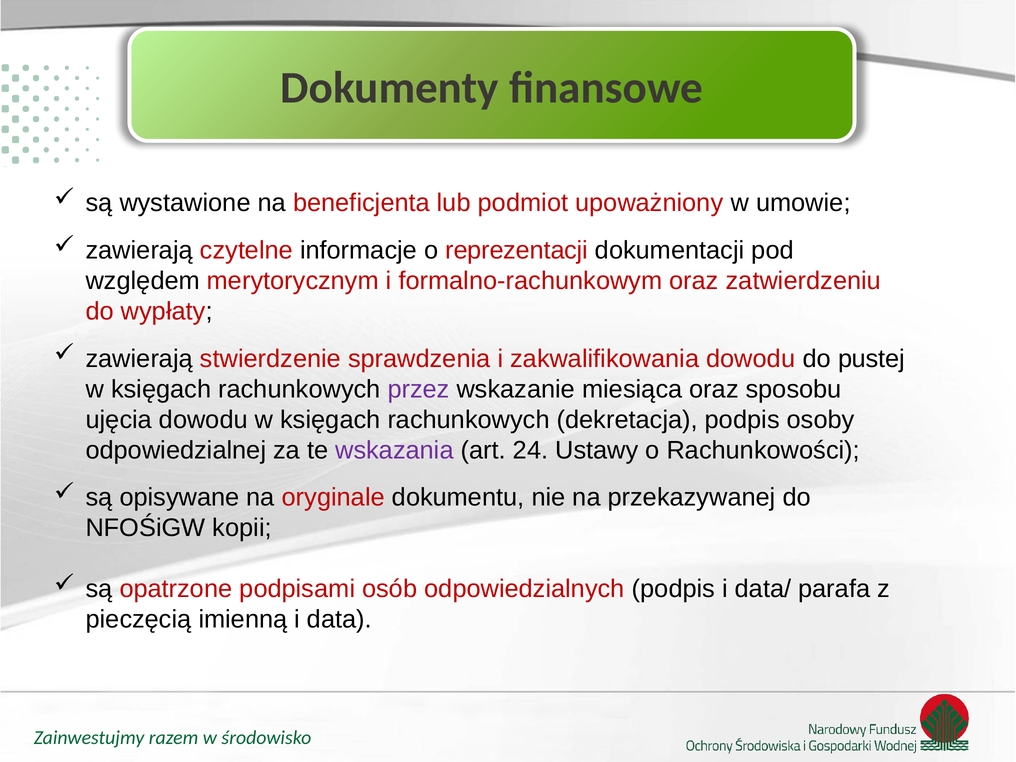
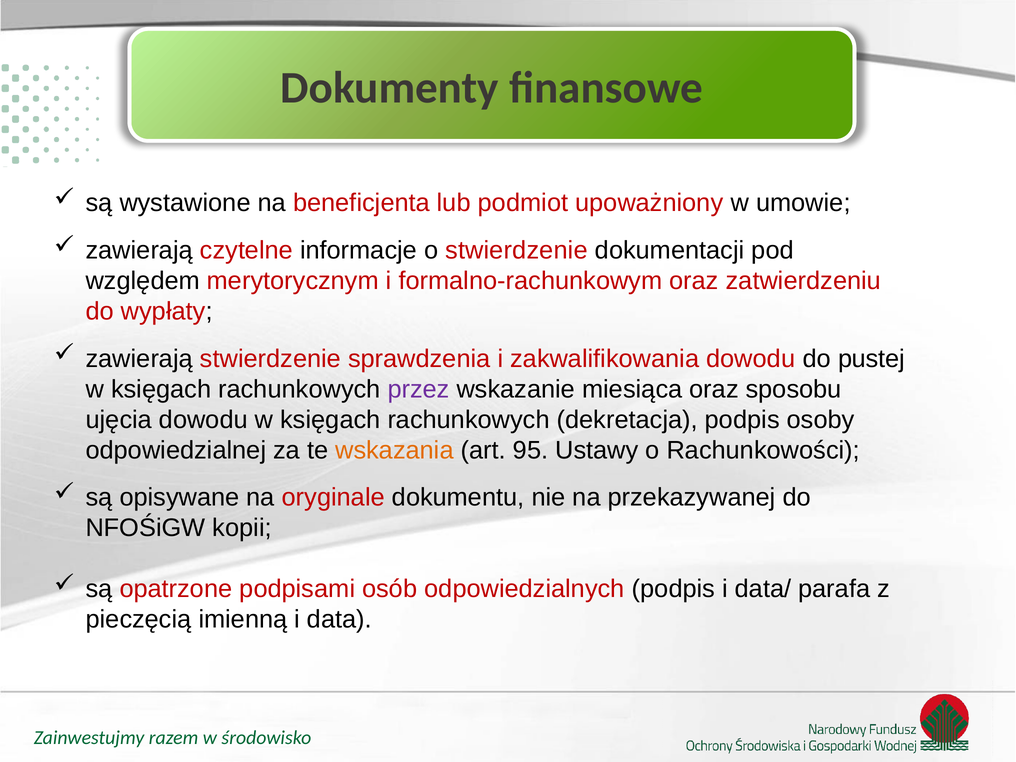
o reprezentacji: reprezentacji -> stwierdzenie
wskazania colour: purple -> orange
24: 24 -> 95
